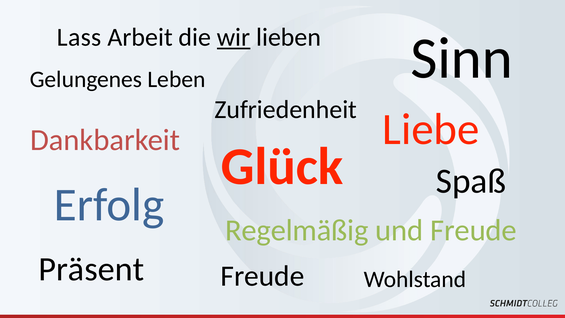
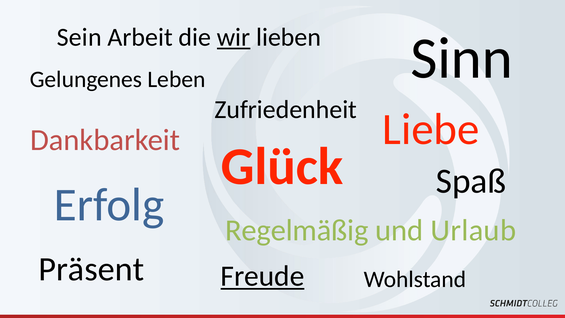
Lass: Lass -> Sein
und Freude: Freude -> Urlaub
Freude at (262, 276) underline: none -> present
